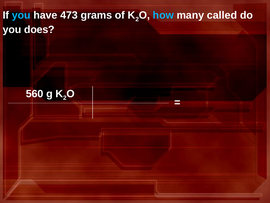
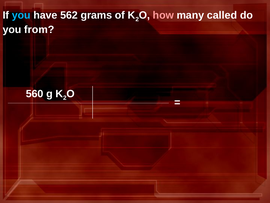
473: 473 -> 562
how colour: light blue -> pink
does: does -> from
